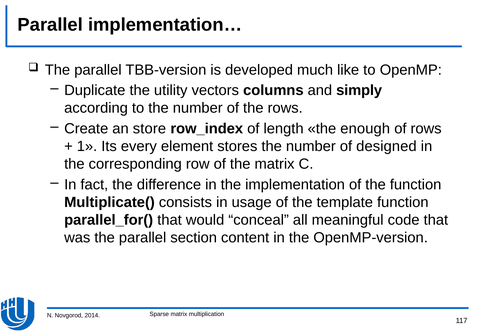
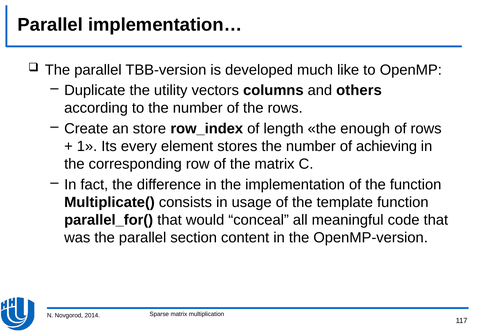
simply: simply -> others
designed: designed -> achieving
